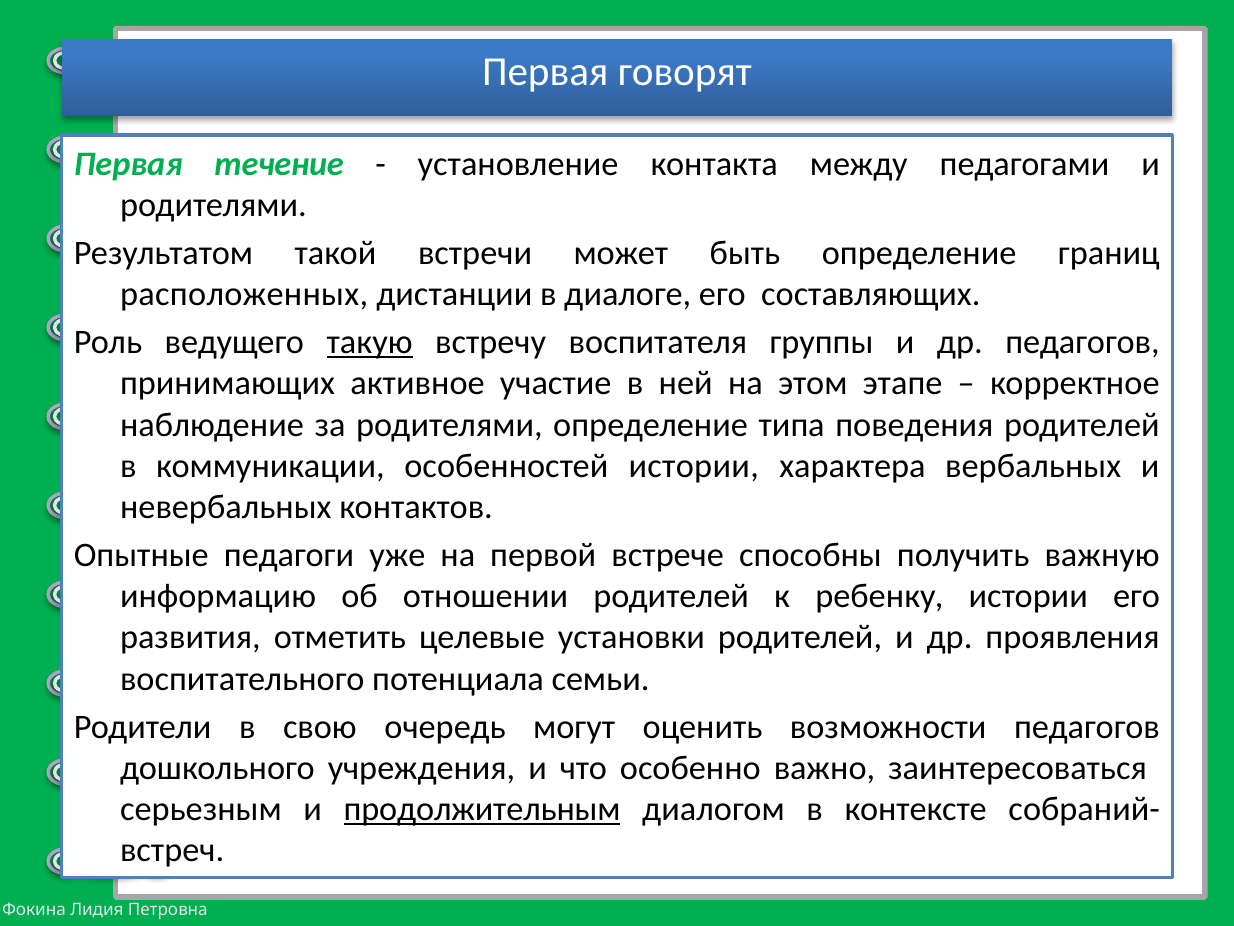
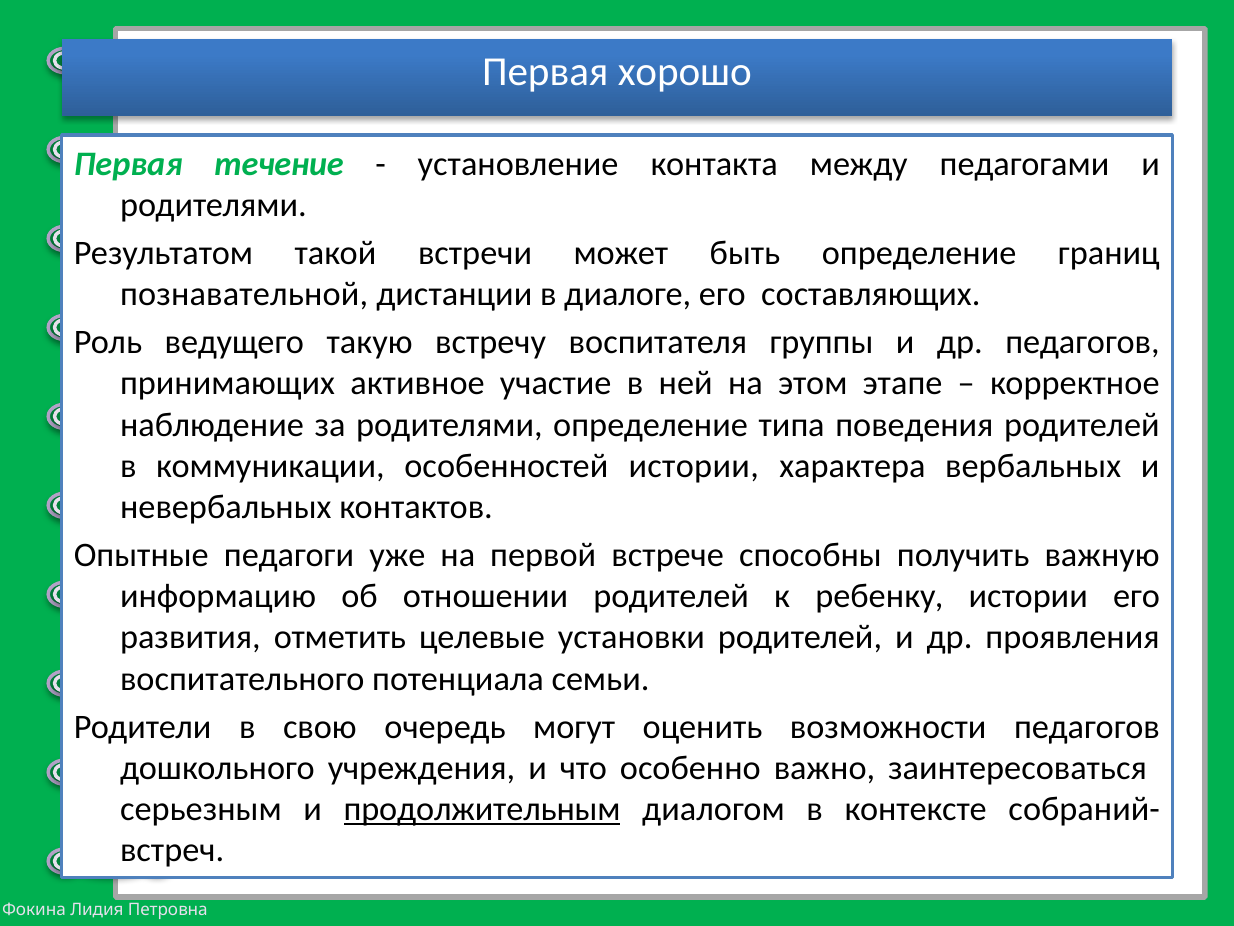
говорят: говорят -> хорошо
расположенных: расположенных -> познавательной
такую underline: present -> none
